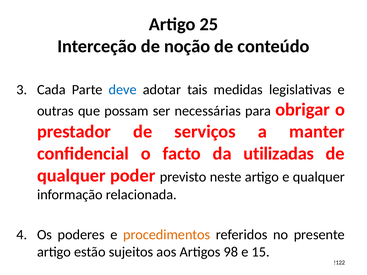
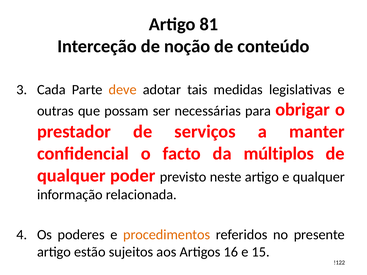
25: 25 -> 81
deve colour: blue -> orange
utilizadas: utilizadas -> múltiplos
98: 98 -> 16
